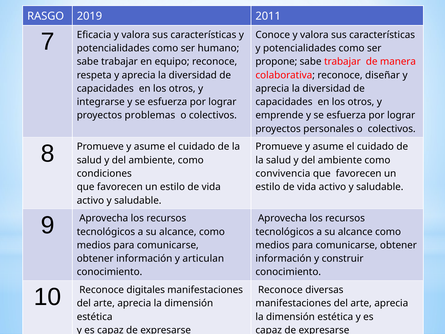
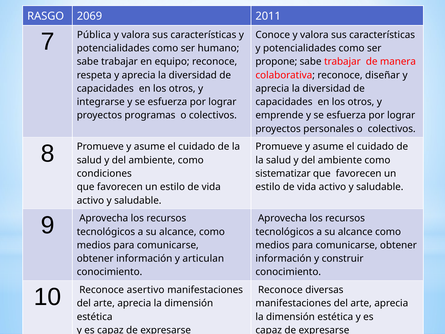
2019: 2019 -> 2069
Eficacia: Eficacia -> Pública
problemas: problemas -> programas
convivencia: convivencia -> sistematizar
digitales: digitales -> asertivo
